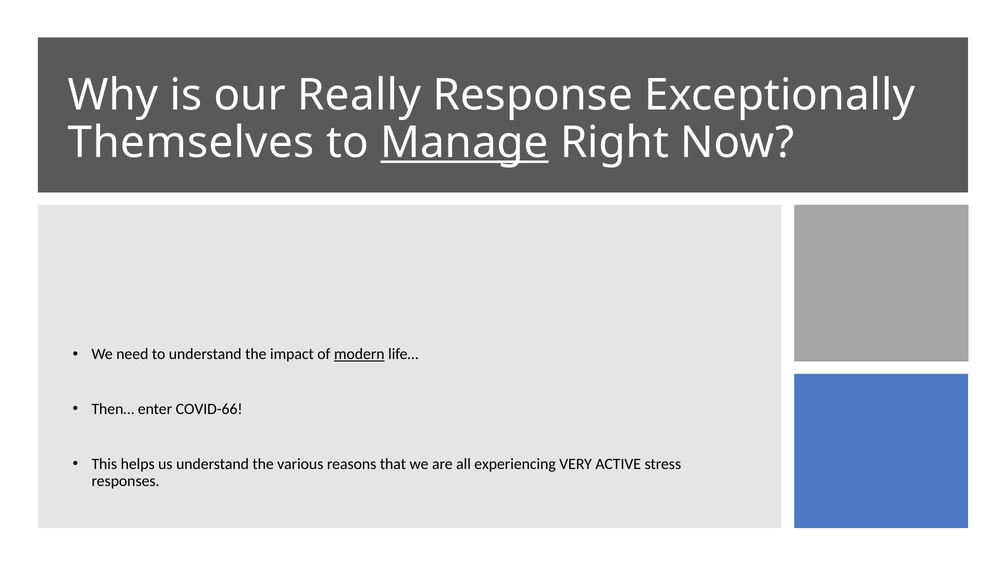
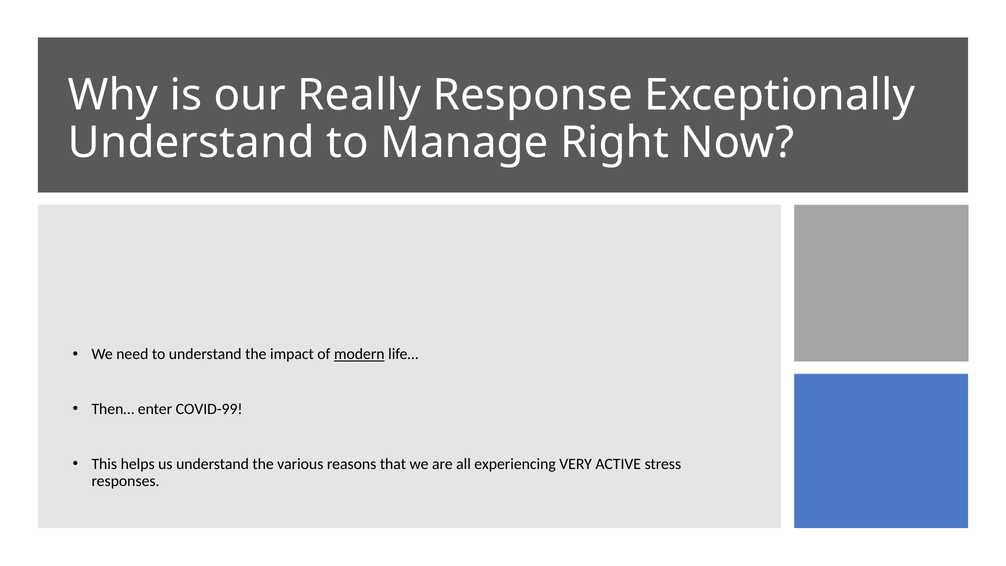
Themselves at (191, 143): Themselves -> Understand
Manage underline: present -> none
COVID-66: COVID-66 -> COVID-99
